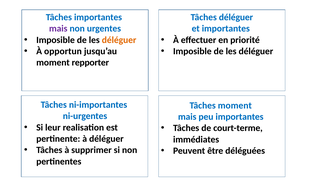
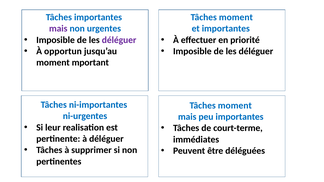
déléguer at (236, 17): déléguer -> moment
déléguer at (119, 40) colour: orange -> purple
repporter: repporter -> mportant
